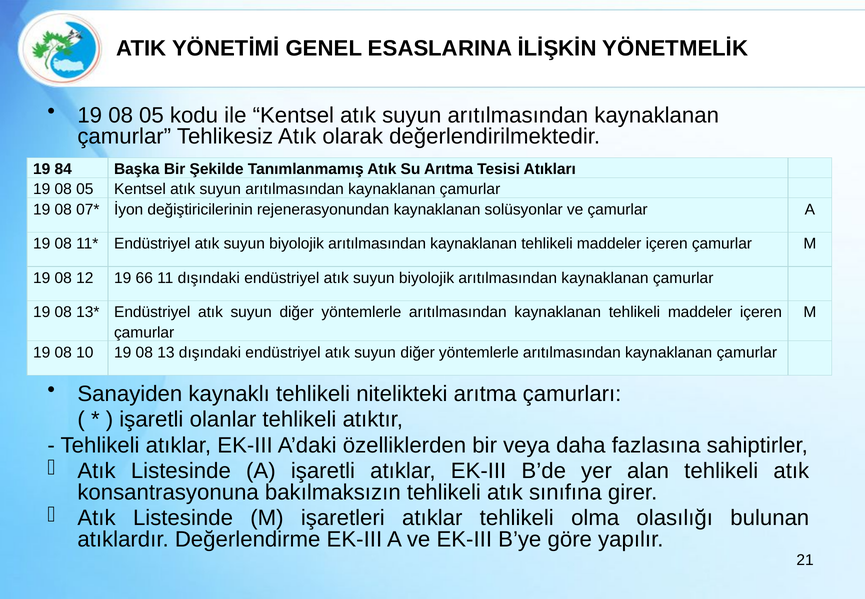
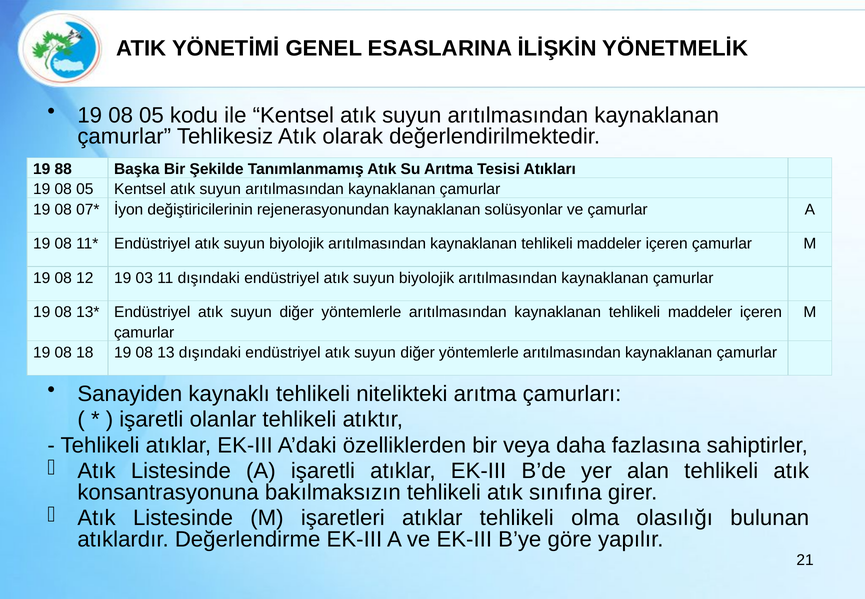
84: 84 -> 88
66: 66 -> 03
10: 10 -> 18
